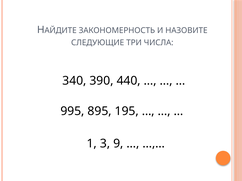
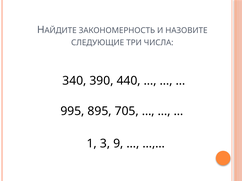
195: 195 -> 705
